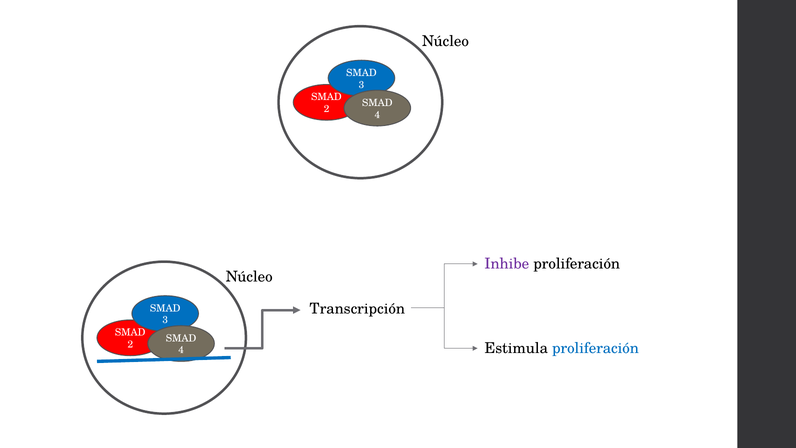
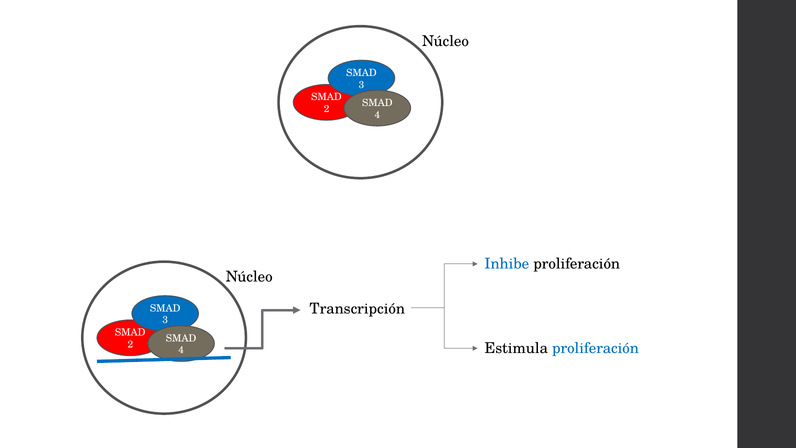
Inhibe colour: purple -> blue
